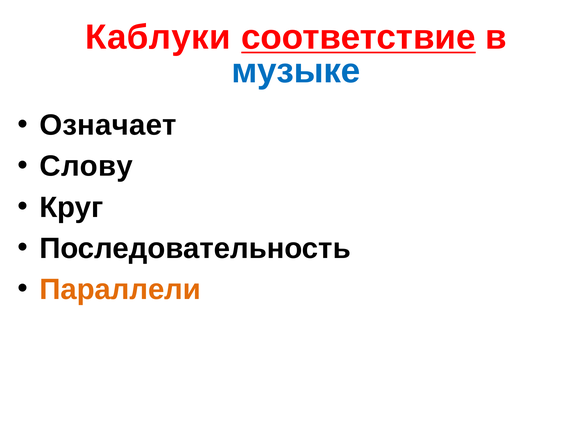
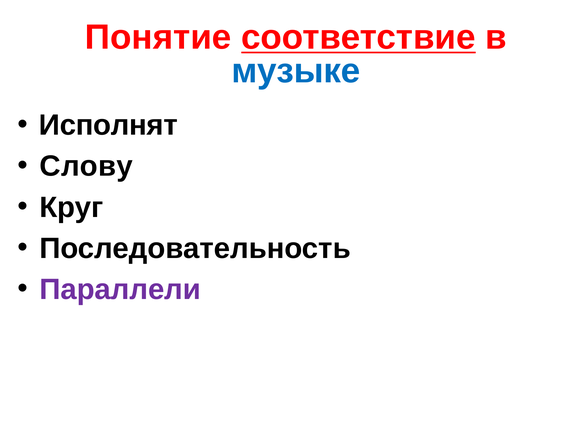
Каблуки: Каблуки -> Понятие
Означает: Означает -> Исполнят
Параллели colour: orange -> purple
